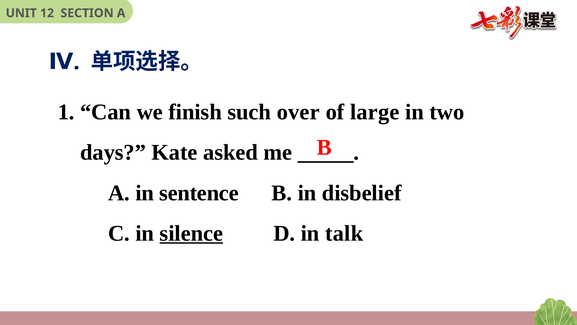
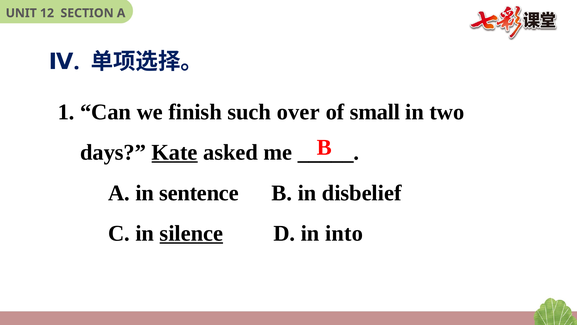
large: large -> small
Kate underline: none -> present
talk: talk -> into
